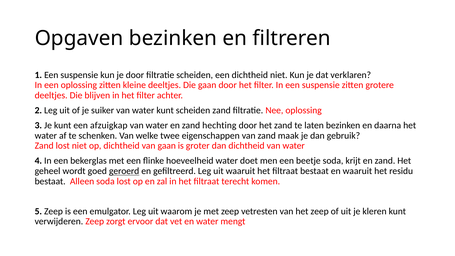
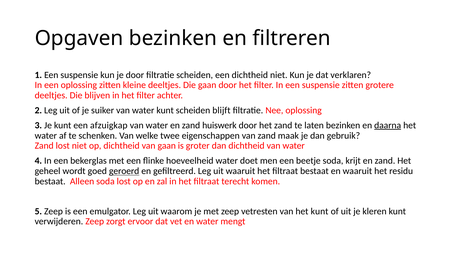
scheiden zand: zand -> blijft
hechting: hechting -> huiswerk
daarna underline: none -> present
het zeep: zeep -> kunt
